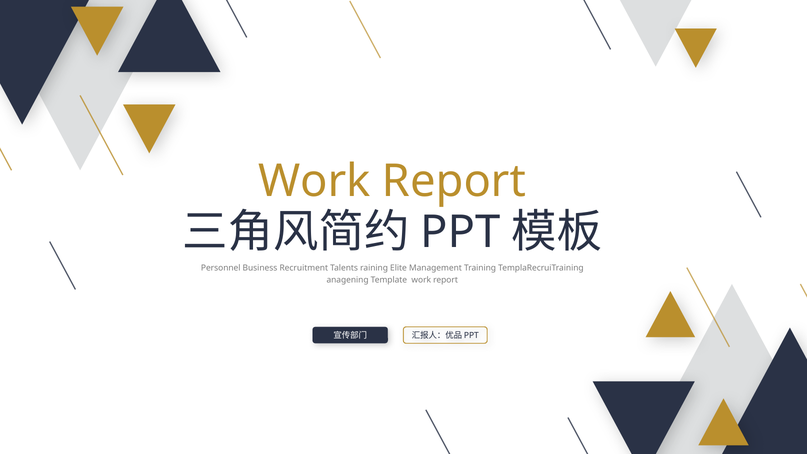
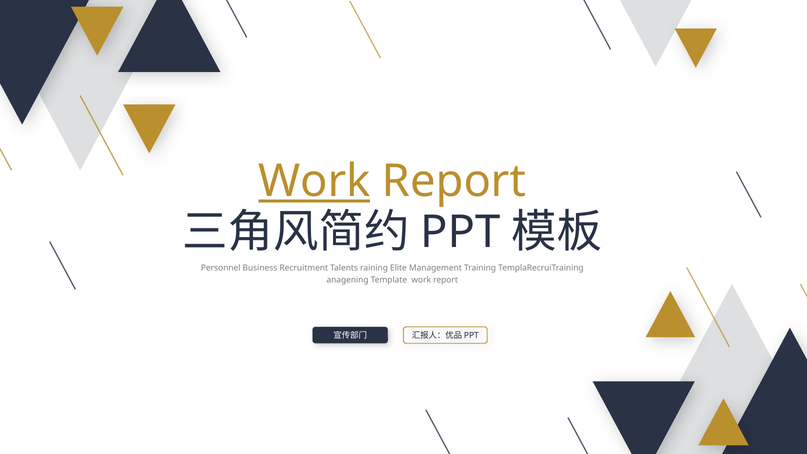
Work at (314, 181) underline: none -> present
